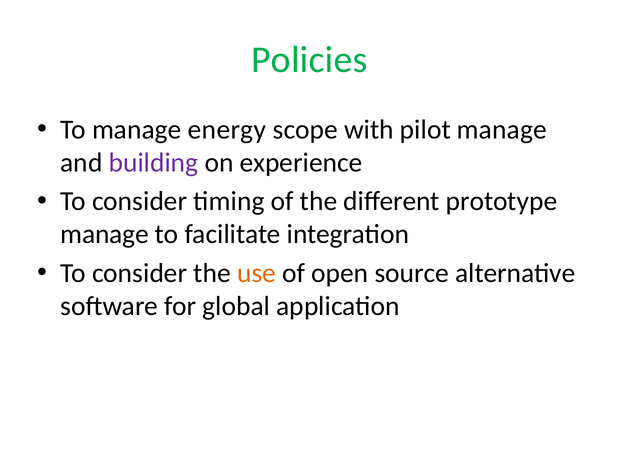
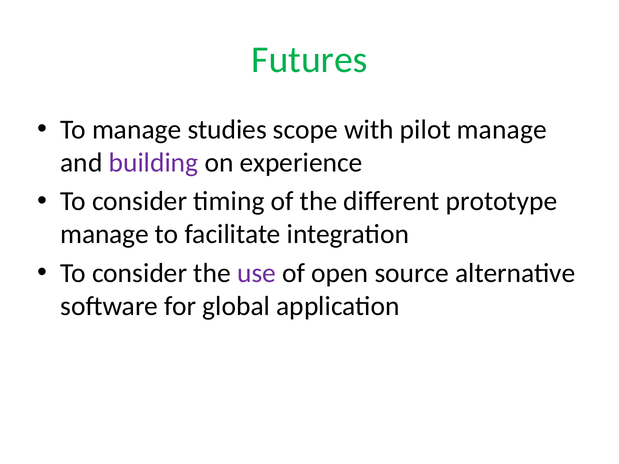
Policies: Policies -> Futures
energy: energy -> studies
use colour: orange -> purple
